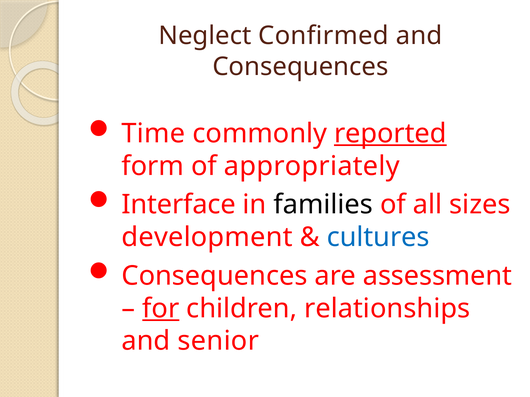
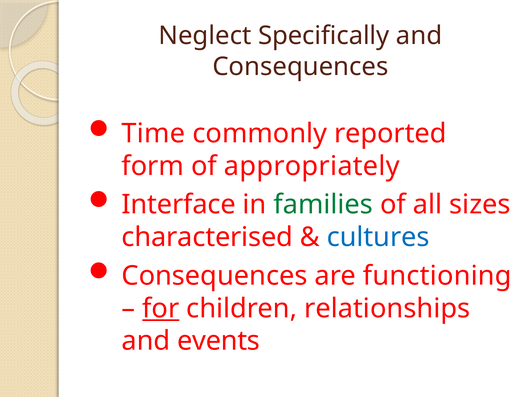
Confirmed: Confirmed -> Specifically
reported underline: present -> none
families colour: black -> green
development: development -> characterised
assessment: assessment -> functioning
senior: senior -> events
